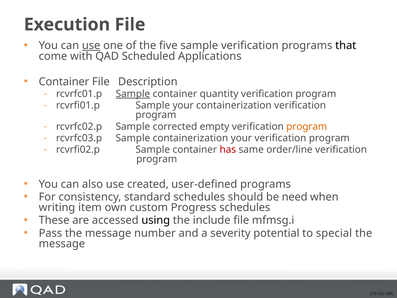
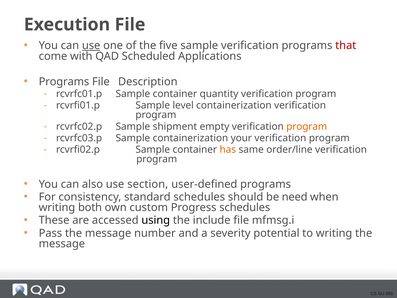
that colour: black -> red
Container at (64, 82): Container -> Programs
Sample at (133, 94) underline: present -> none
Sample your: your -> level
corrected: corrected -> shipment
has colour: red -> orange
created: created -> section
item: item -> both
to special: special -> writing
